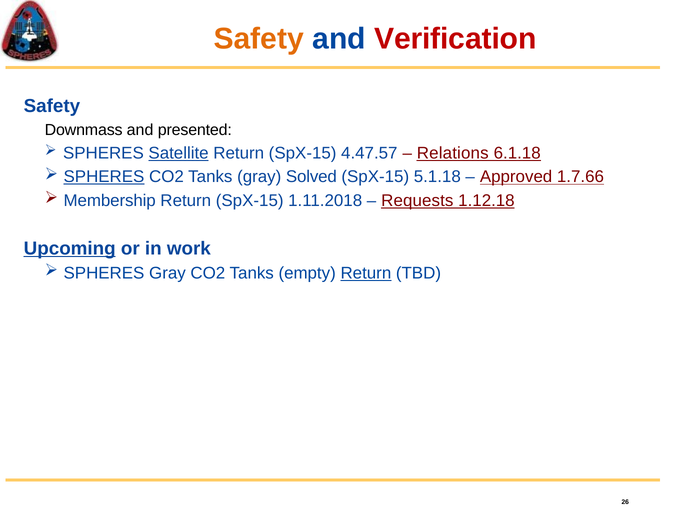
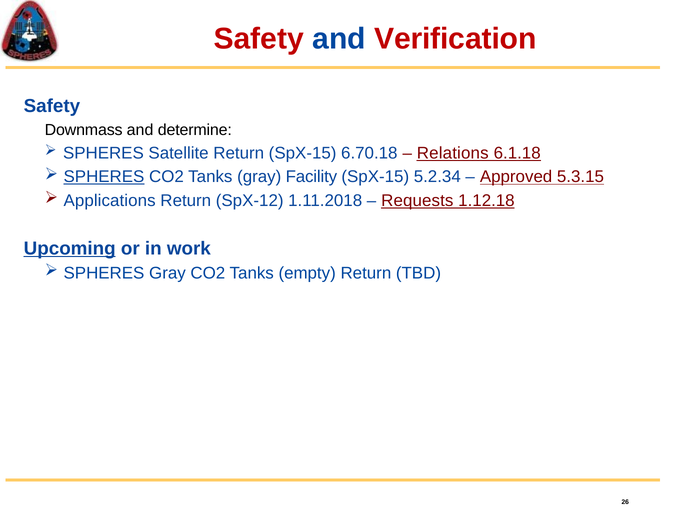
Safety at (259, 39) colour: orange -> red
presented: presented -> determine
Satellite underline: present -> none
4.47.57: 4.47.57 -> 6.70.18
Solved: Solved -> Facility
5.1.18: 5.1.18 -> 5.2.34
1.7.66: 1.7.66 -> 5.3.15
Membership: Membership -> Applications
SpX-15 at (250, 201): SpX-15 -> SpX-12
Return at (366, 273) underline: present -> none
